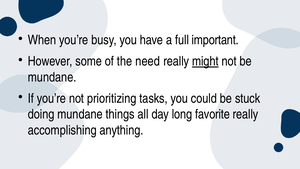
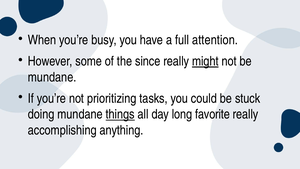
important: important -> attention
need: need -> since
things underline: none -> present
